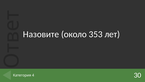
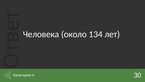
Назовите: Назовите -> Человека
353: 353 -> 134
